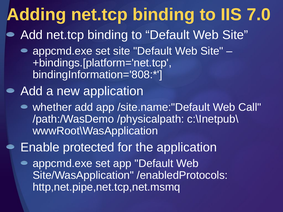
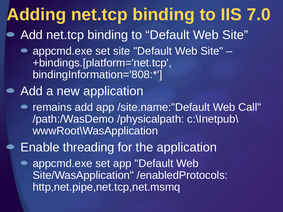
whether: whether -> remains
protected: protected -> threading
